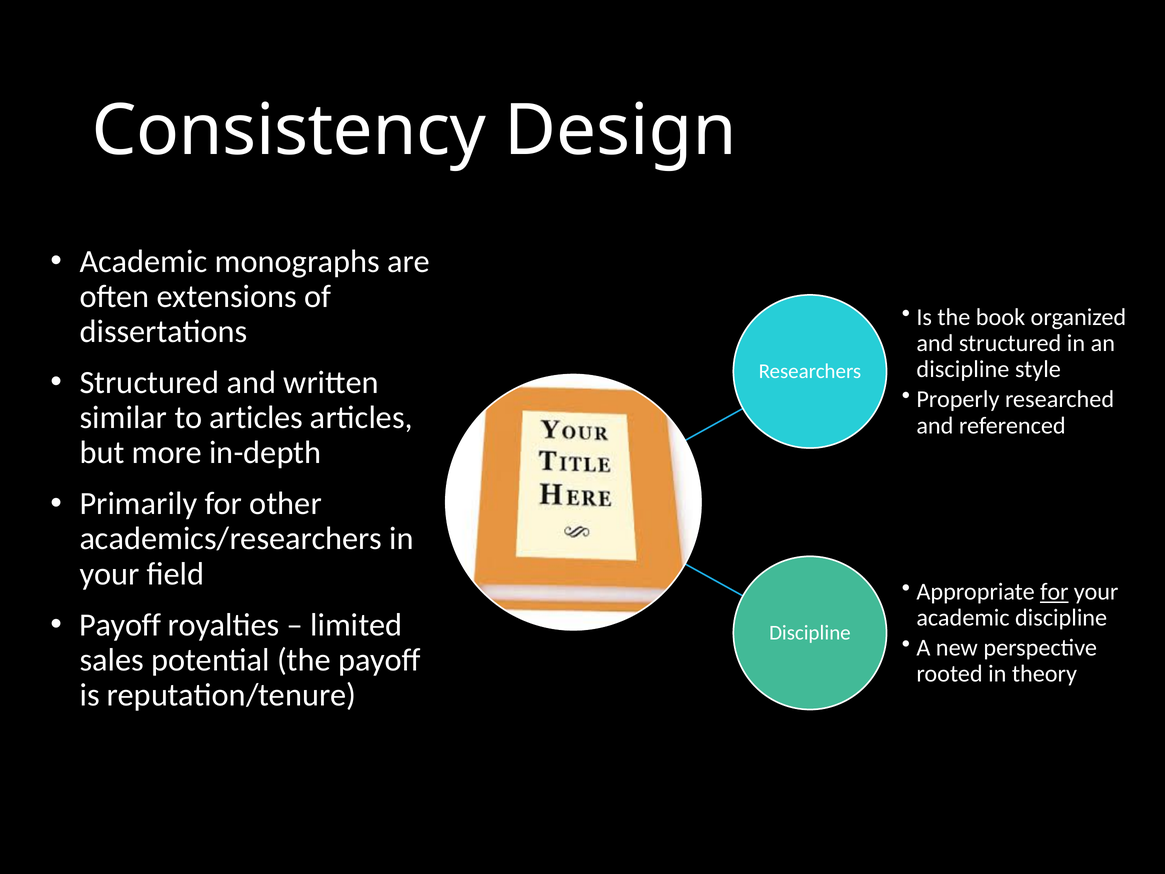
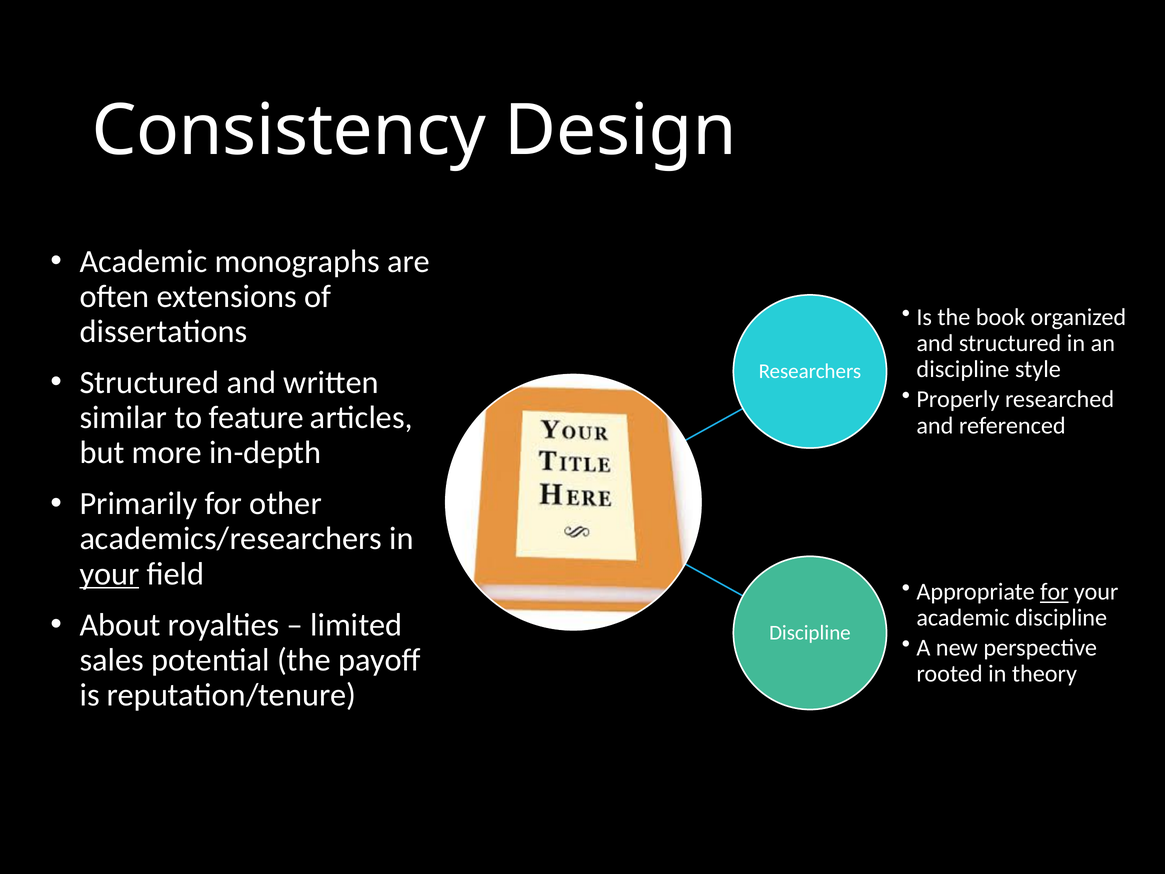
to articles: articles -> feature
your at (109, 574) underline: none -> present
Payoff at (120, 625): Payoff -> About
